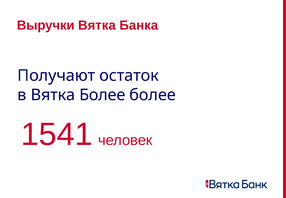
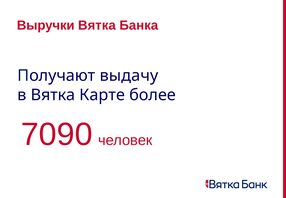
остаток: остаток -> выдачу
Вятка Более: Более -> Карте
1541: 1541 -> 7090
